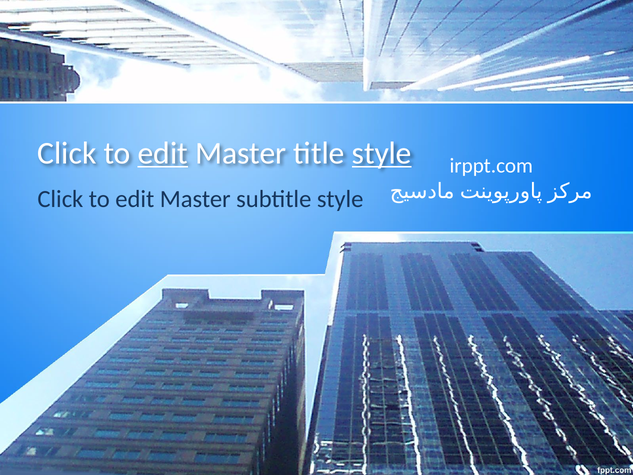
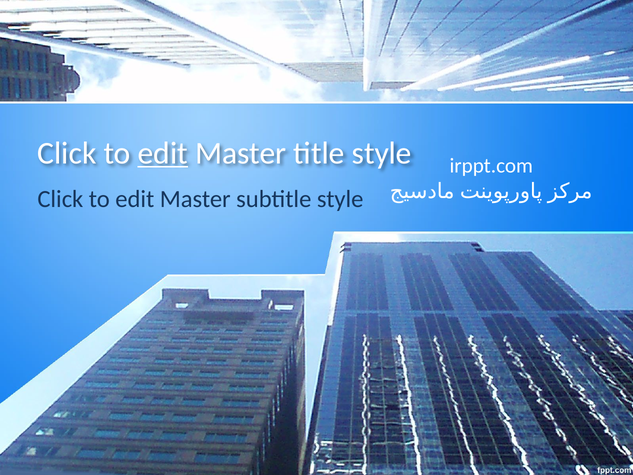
style at (382, 153) underline: present -> none
